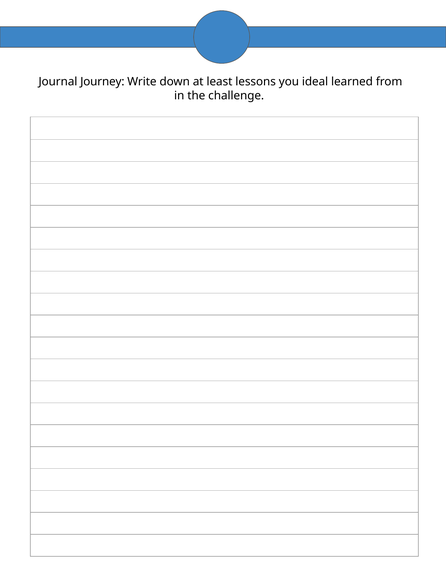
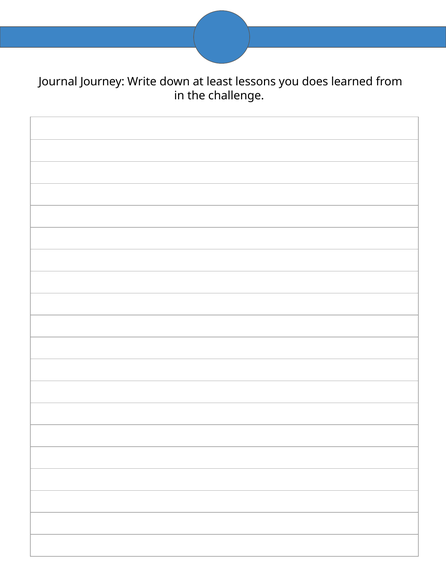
ideal: ideal -> does
